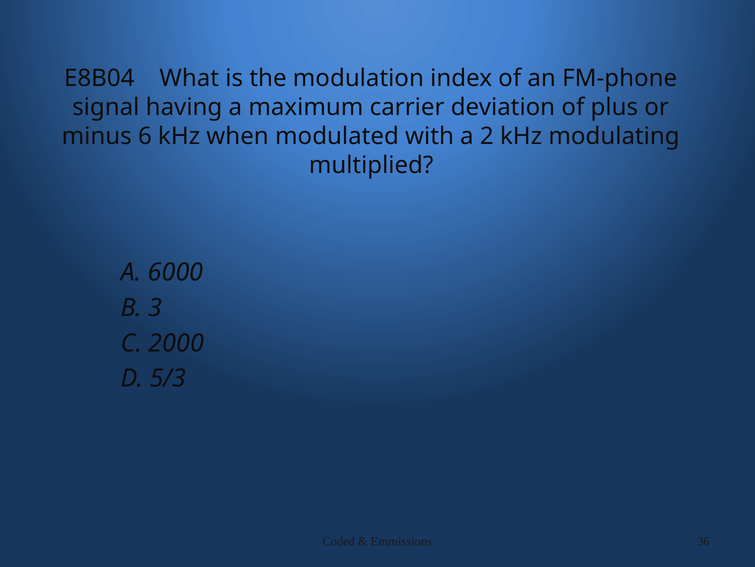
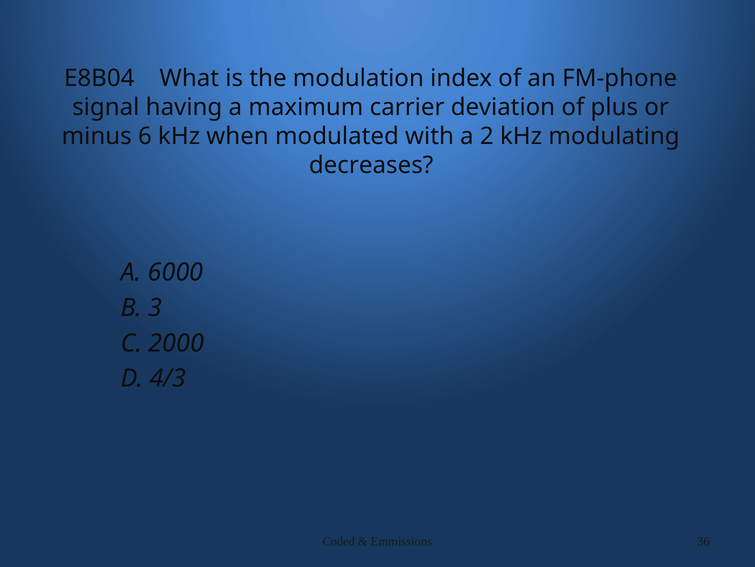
multiplied: multiplied -> decreases
5/3: 5/3 -> 4/3
